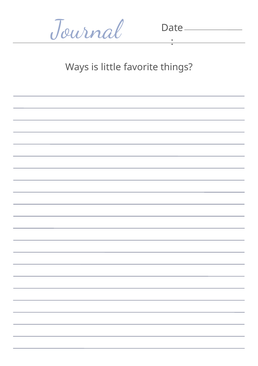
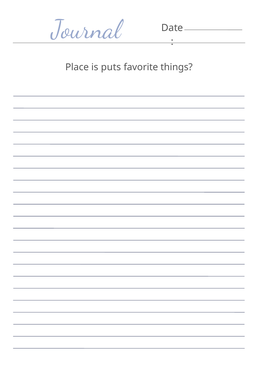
Ways: Ways -> Place
little: little -> puts
